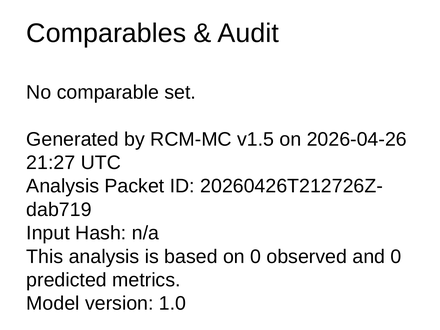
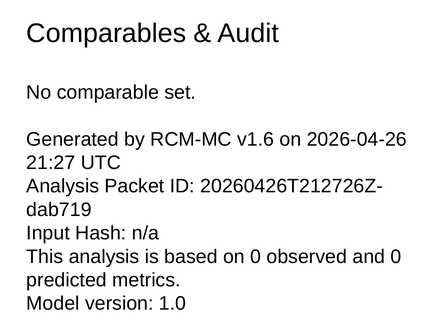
v1.5: v1.5 -> v1.6
